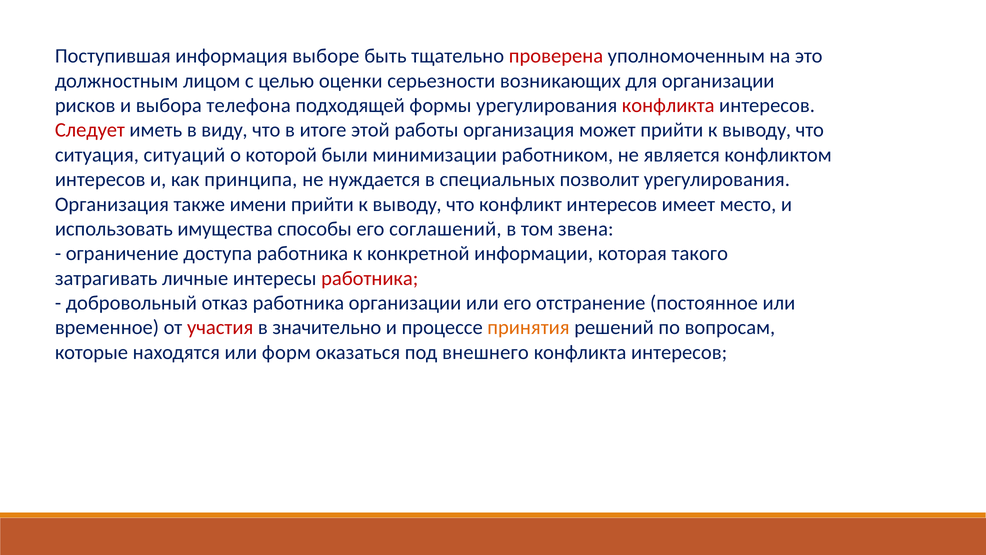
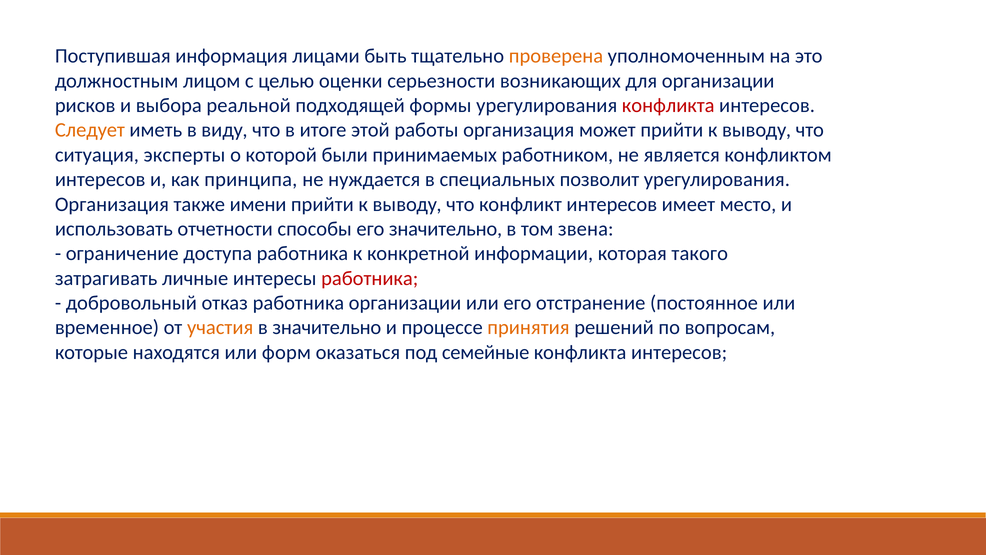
выборе: выборе -> лицами
проверена colour: red -> orange
телефона: телефона -> реальной
Следует colour: red -> orange
ситуаций: ситуаций -> эксперты
минимизации: минимизации -> принимаемых
имущества: имущества -> отчетности
его соглашений: соглашений -> значительно
участия colour: red -> orange
внешнего: внешнего -> семейные
